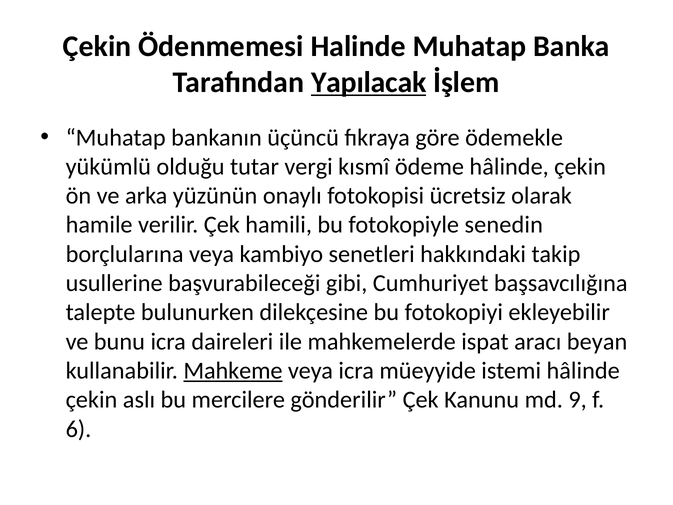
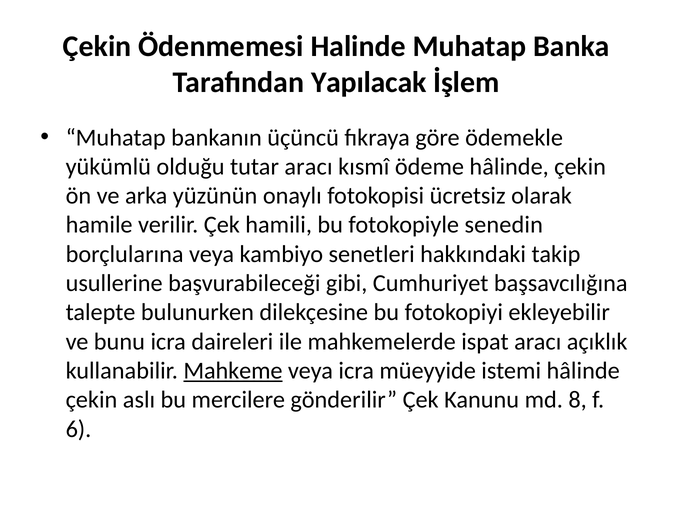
Yapılacak underline: present -> none
tutar vergi: vergi -> aracı
beyan: beyan -> açıklık
9: 9 -> 8
